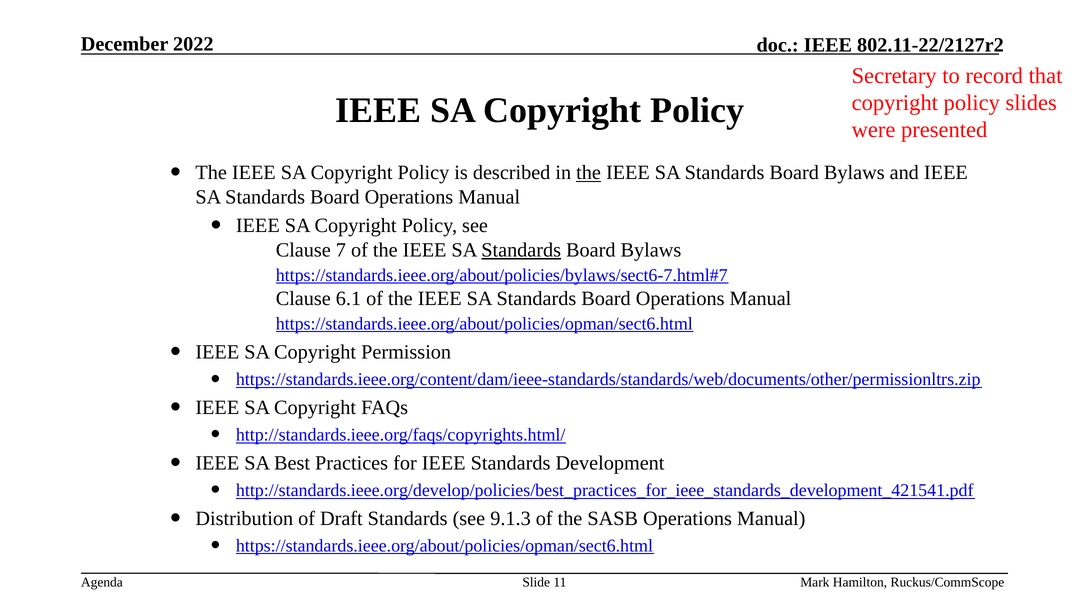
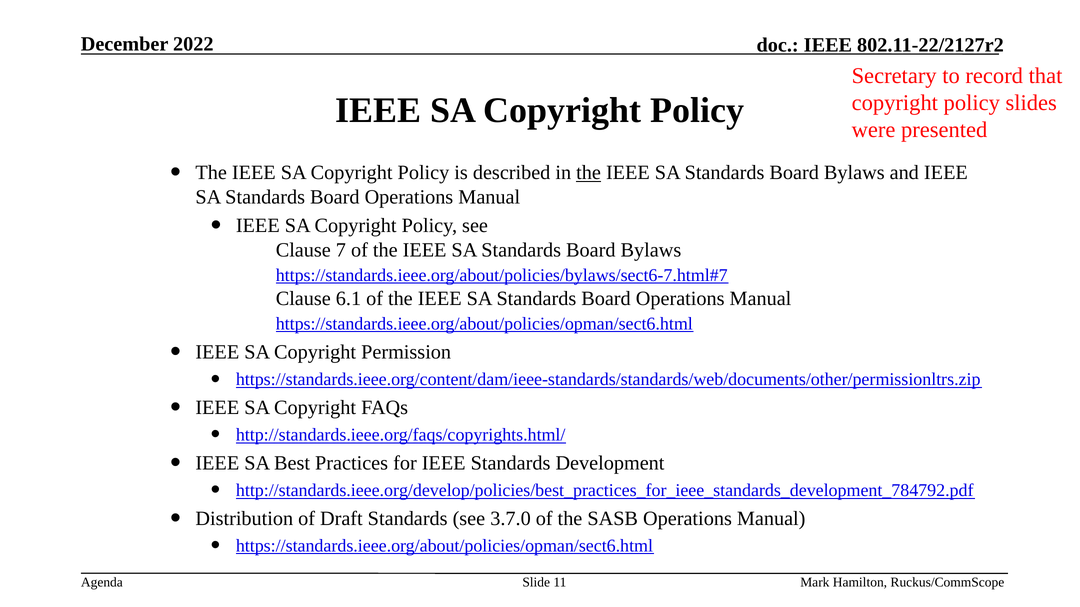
Standards at (521, 250) underline: present -> none
http://standards.ieee.org/develop/policies/best_practices_for_ieee_standards_development_421541.pdf: http://standards.ieee.org/develop/policies/best_practices_for_ieee_standards_development_421541.pdf -> http://standards.ieee.org/develop/policies/best_practices_for_ieee_standards_development_784792.pdf
9.1.3: 9.1.3 -> 3.7.0
